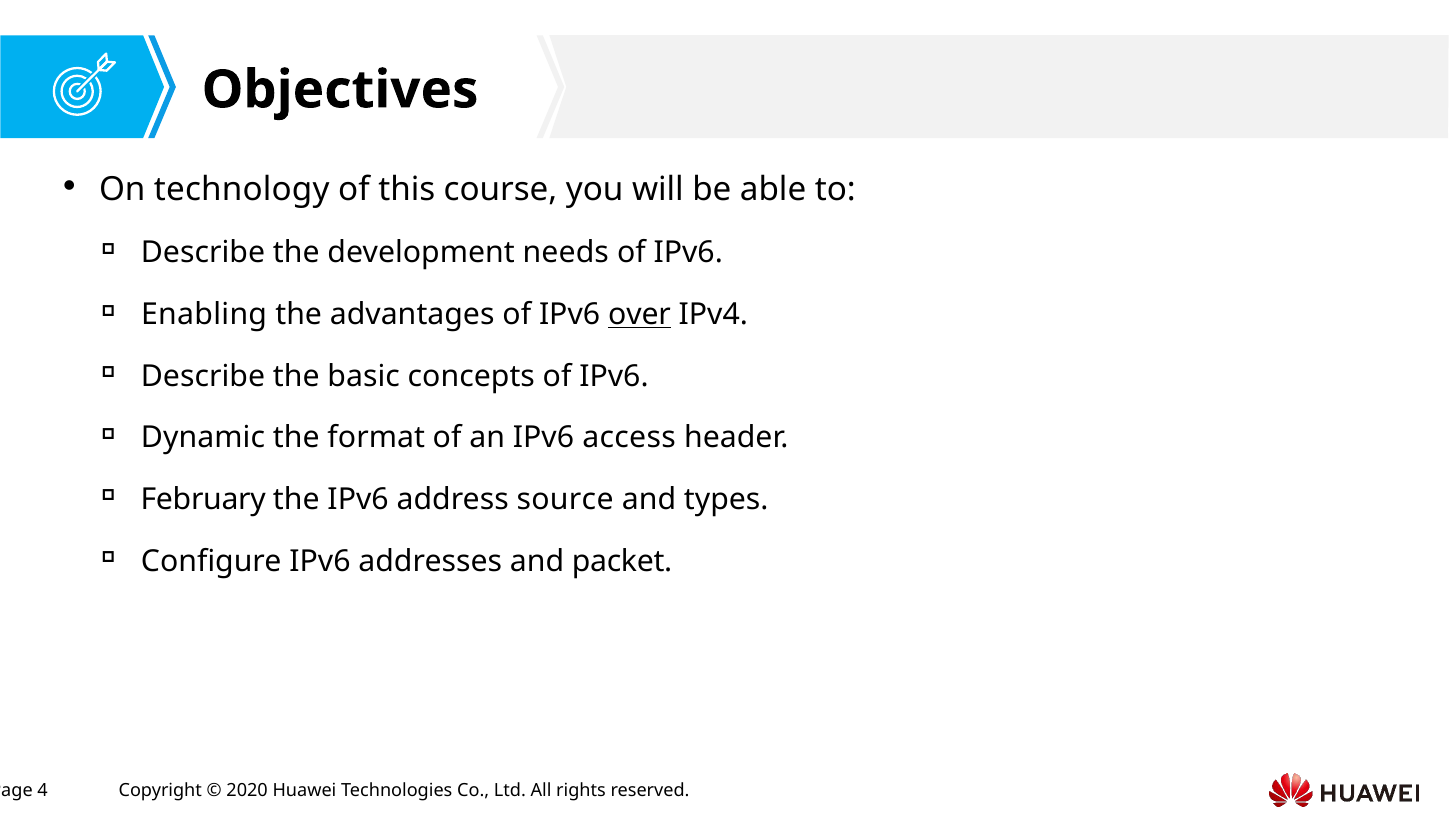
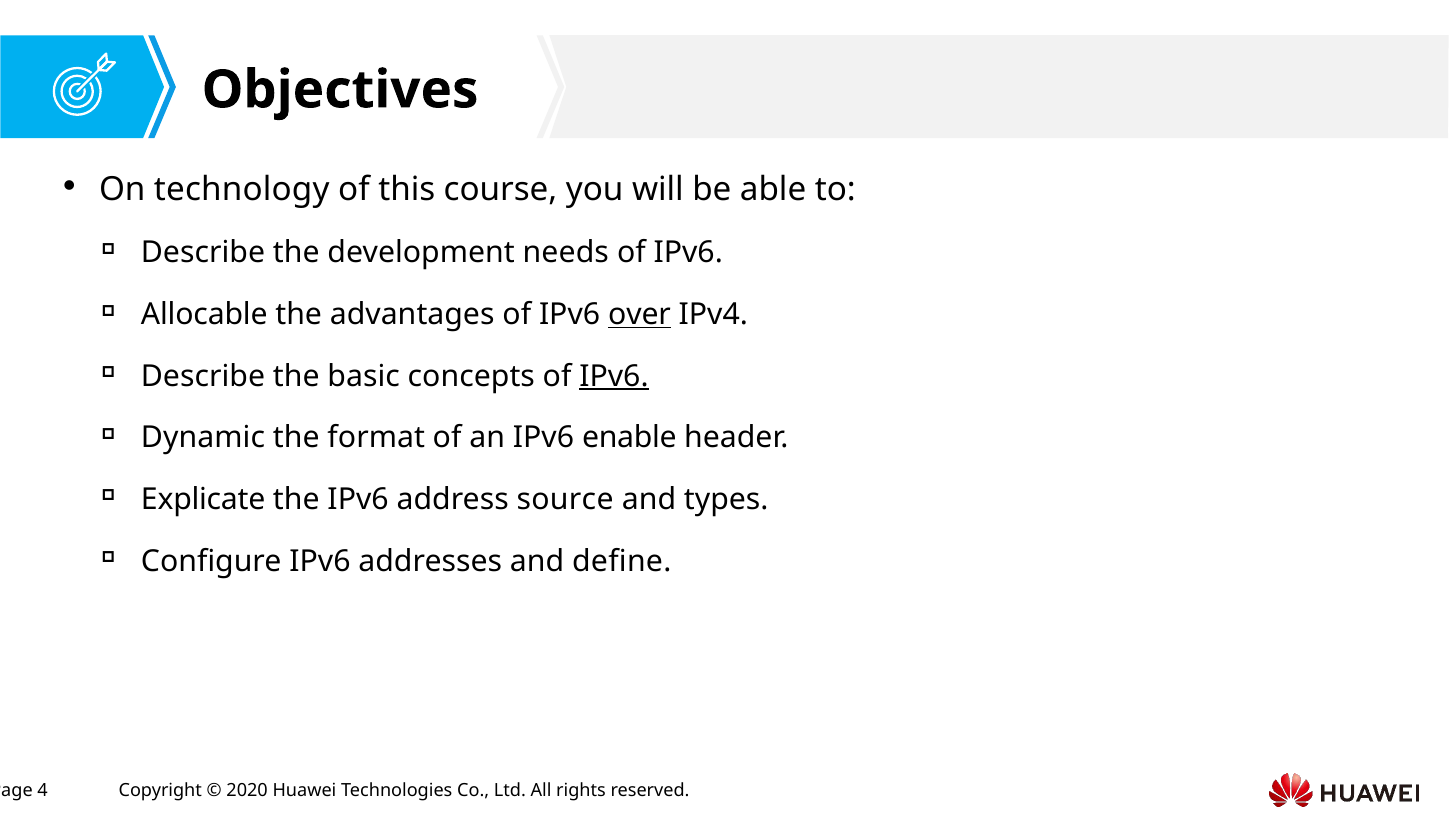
Enabling: Enabling -> Allocable
IPv6 at (614, 376) underline: none -> present
access: access -> enable
February: February -> Explicate
packet: packet -> define
